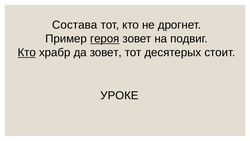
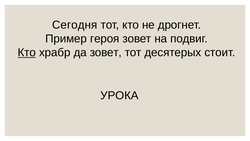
Состава: Состава -> Сегодня
героя underline: present -> none
УРОКЕ: УРОКЕ -> УРОКА
